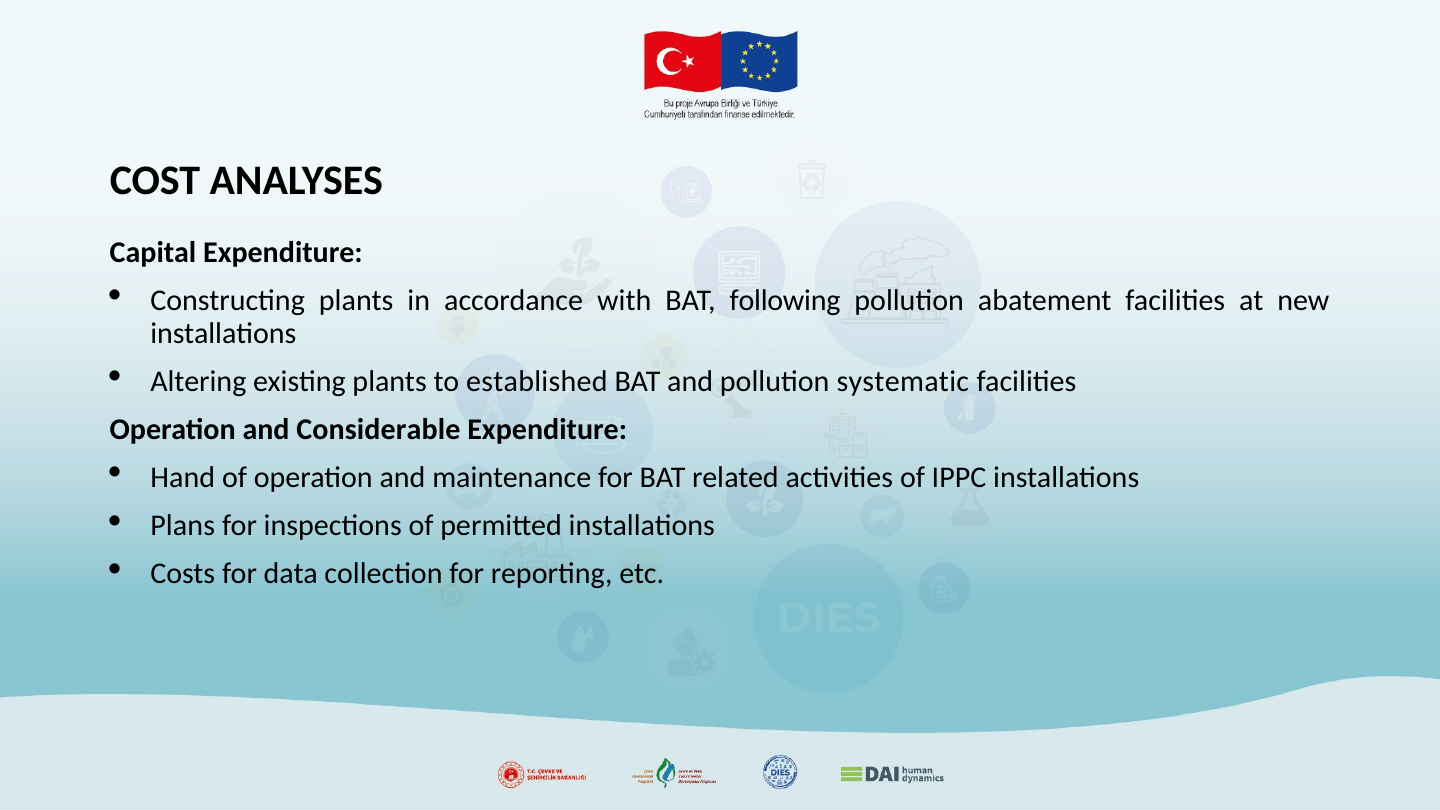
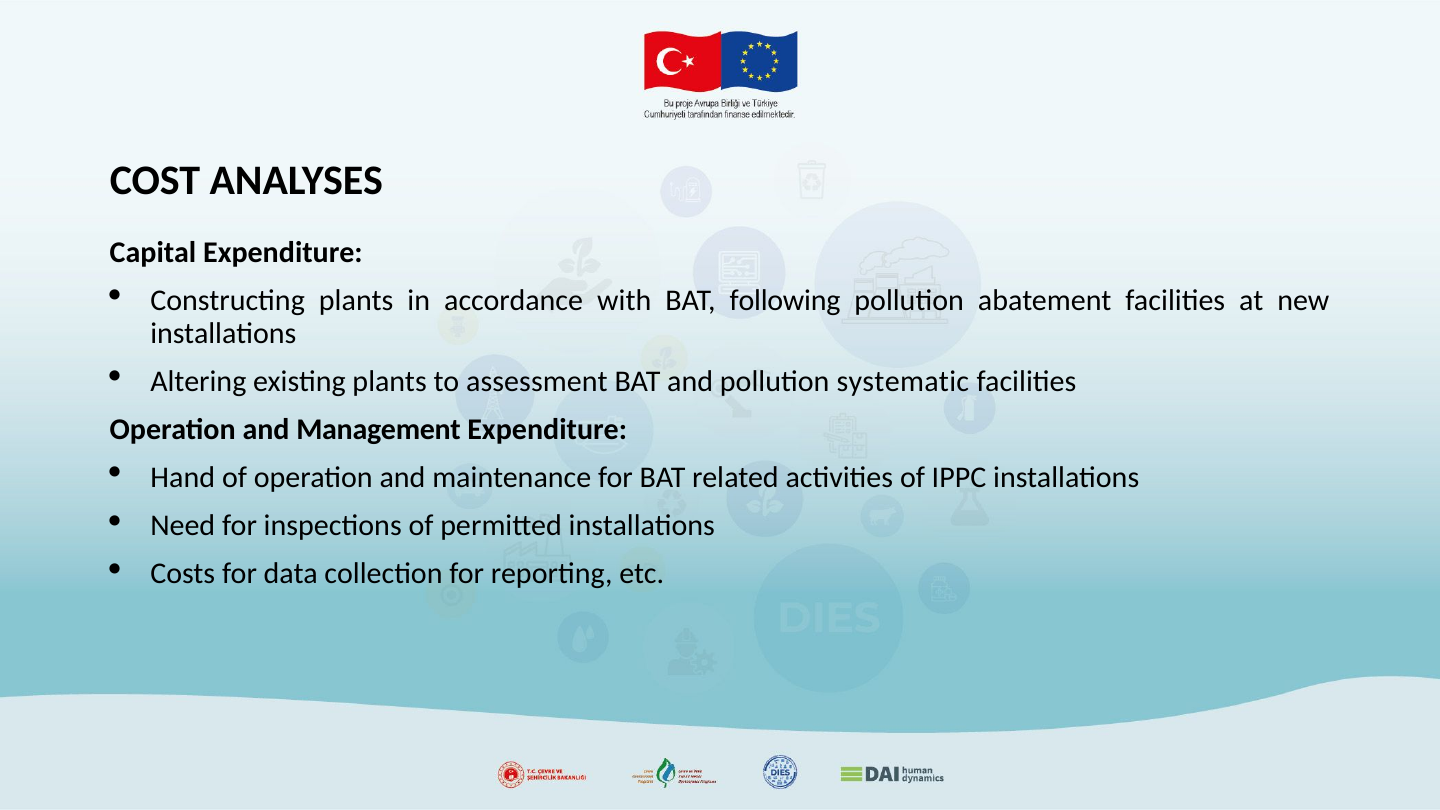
established: established -> assessment
Considerable: Considerable -> Management
Plans: Plans -> Need
